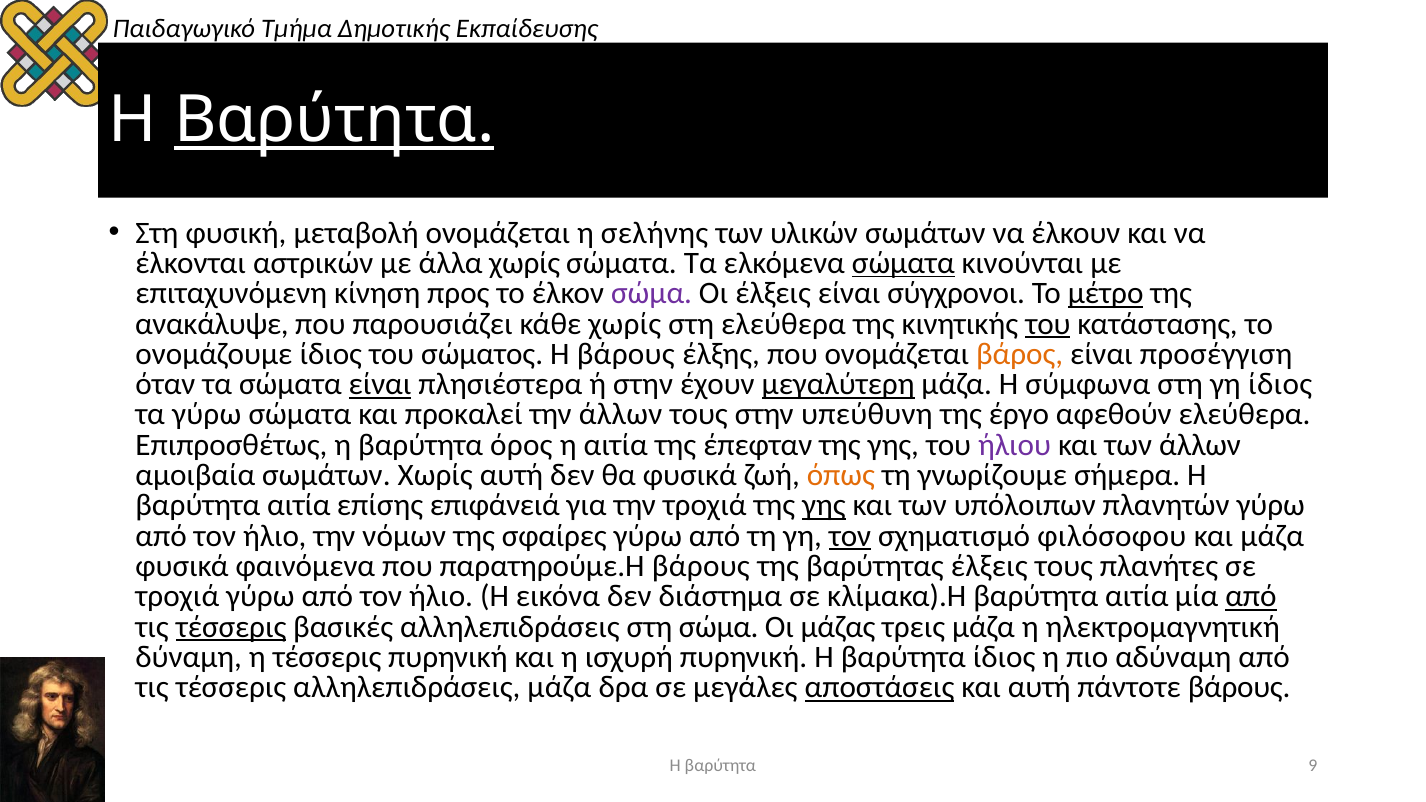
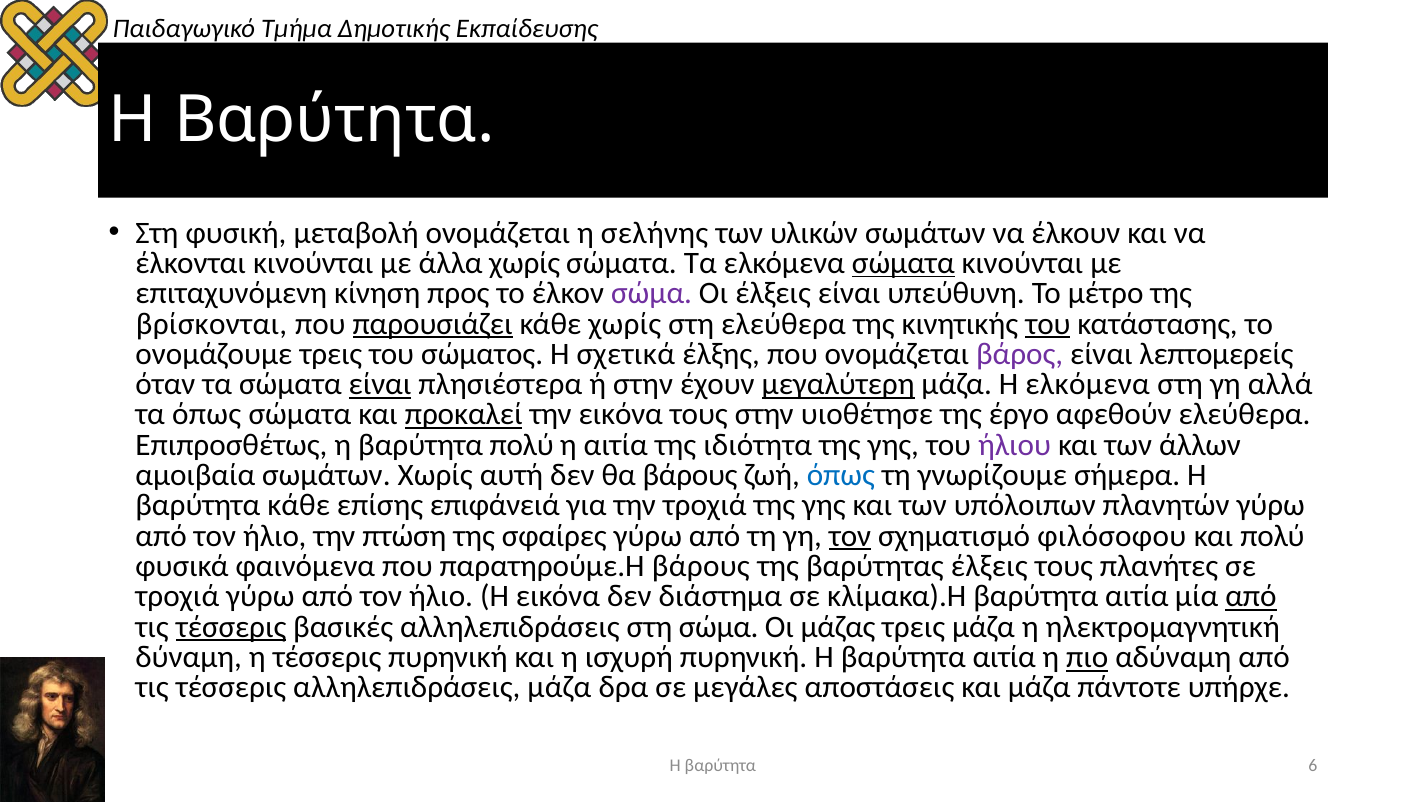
Βαρύτητα at (334, 120) underline: present -> none
έλκονται αστρικών: αστρικών -> κινούνται
σύγχρονοι: σύγχρονοι -> υπεύθυνη
μέτρο underline: present -> none
ανακάλυψε: ανακάλυψε -> βρίσκονται
παρουσιάζει underline: none -> present
ονομάζουμε ίδιος: ίδιος -> τρεις
Η βάρους: βάρους -> σχετικά
βάρος colour: orange -> purple
προσέγγιση: προσέγγιση -> λεπτομερείς
Η σύμφωνα: σύμφωνα -> ελκόμενα
γη ίδιος: ίδιος -> αλλά
τα γύρω: γύρω -> όπως
προκαλεί underline: none -> present
την άλλων: άλλων -> εικόνα
υπεύθυνη: υπεύθυνη -> υιοθέτησε
βαρύτητα όρος: όρος -> πολύ
έπεφταν: έπεφταν -> ιδιότητα
θα φυσικά: φυσικά -> βάρους
όπως at (841, 475) colour: orange -> blue
αιτία at (299, 506): αιτία -> κάθε
γης at (824, 506) underline: present -> none
νόμων: νόμων -> πτώση
και μάζα: μάζα -> πολύ
Η βαρύτητα ίδιος: ίδιος -> αιτία
πιο underline: none -> present
αποστάσεις underline: present -> none
και αυτή: αυτή -> μάζα
πάντοτε βάρους: βάρους -> υπήρχε
9: 9 -> 6
